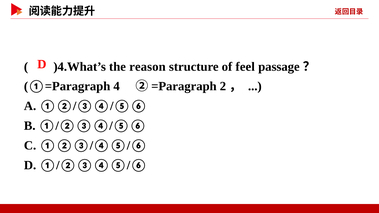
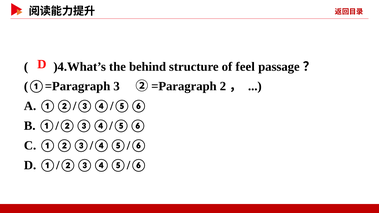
reason: reason -> behind
4: 4 -> 3
